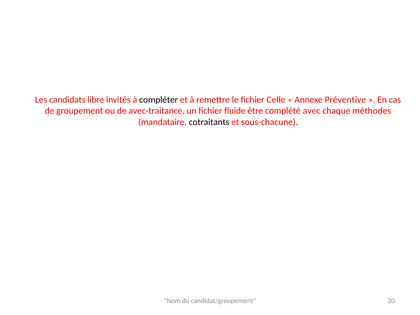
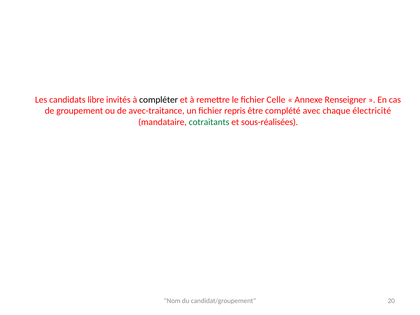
Préventive: Préventive -> Renseigner
fluide: fluide -> repris
méthodes: méthodes -> électricité
cotraitants colour: black -> green
sous-chacune: sous-chacune -> sous-réalisées
